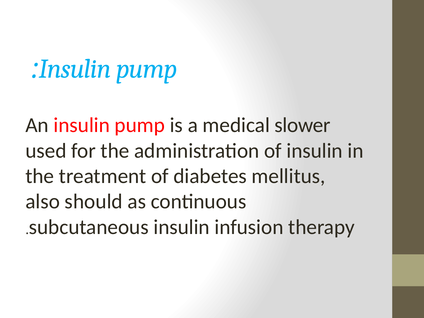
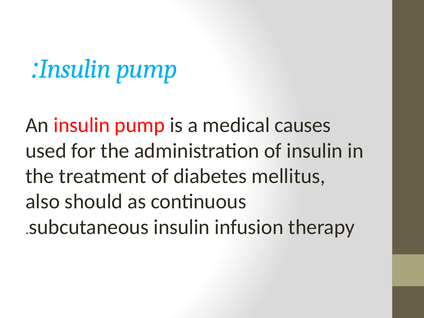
slower: slower -> causes
